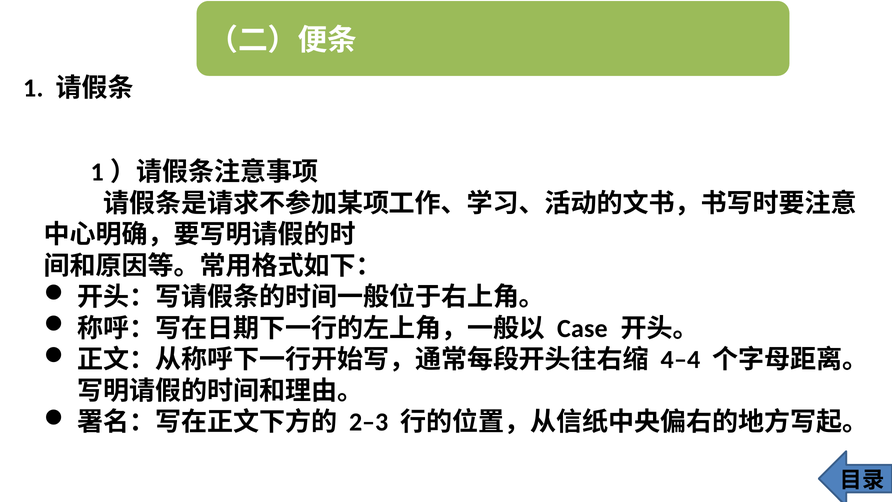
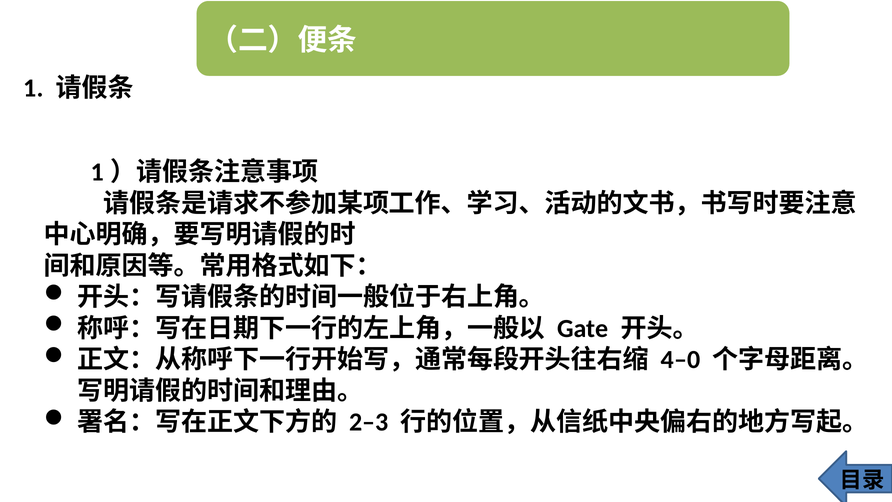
Case: Case -> Gate
4–4: 4–4 -> 4–0
